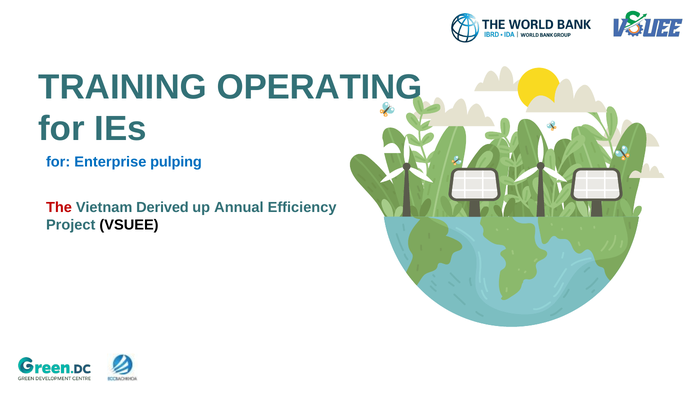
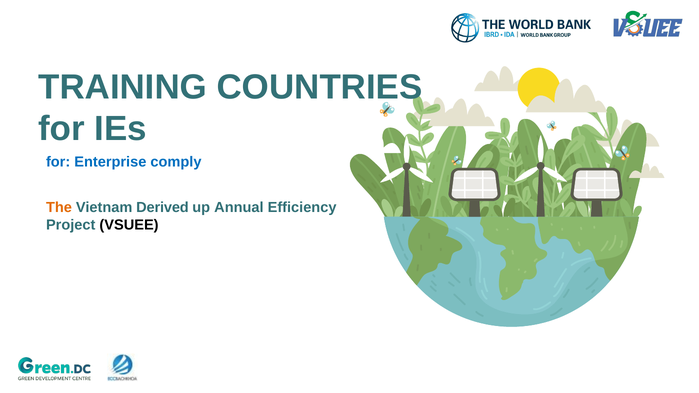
OPERATING: OPERATING -> COUNTRIES
pulping: pulping -> comply
The colour: red -> orange
